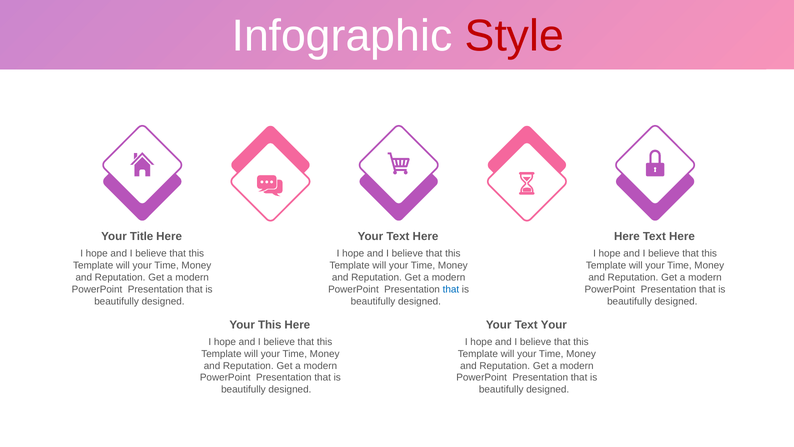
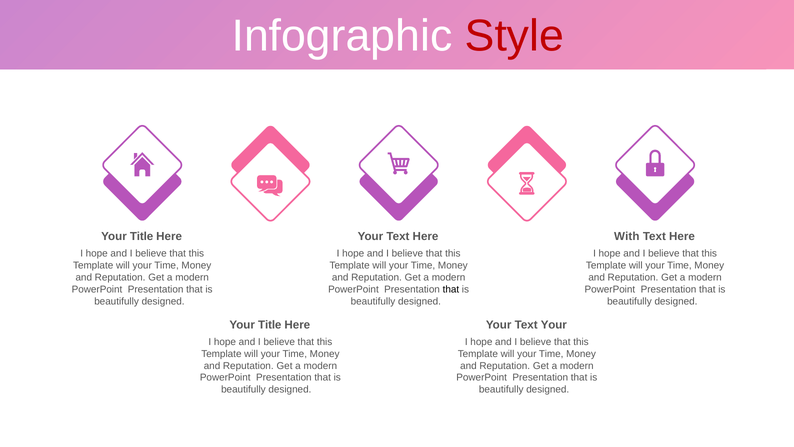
Here at (627, 236): Here -> With
that at (451, 289) colour: blue -> black
This at (270, 325): This -> Title
